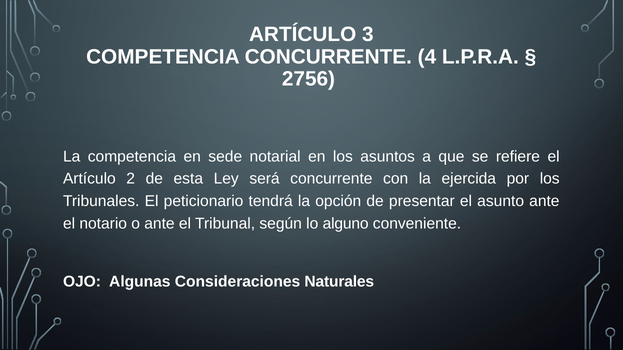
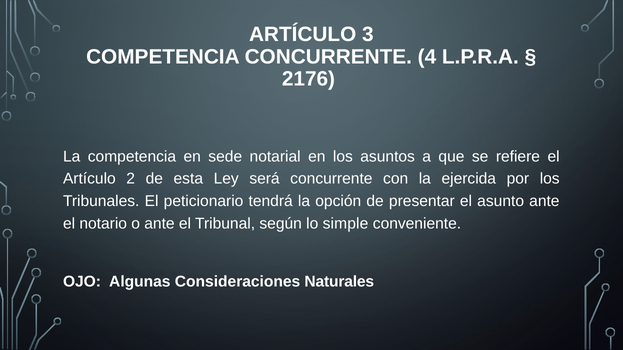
2756: 2756 -> 2176
alguno: alguno -> simple
